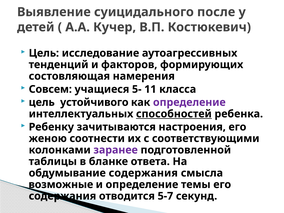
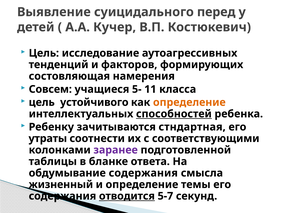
после: после -> перед
определение at (189, 102) colour: purple -> orange
настроения: настроения -> стндартная
женою: женою -> утраты
возможные: возможные -> жизненный
отводится underline: none -> present
